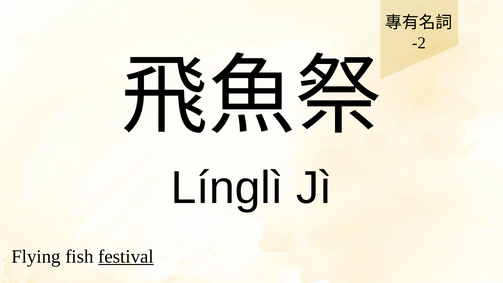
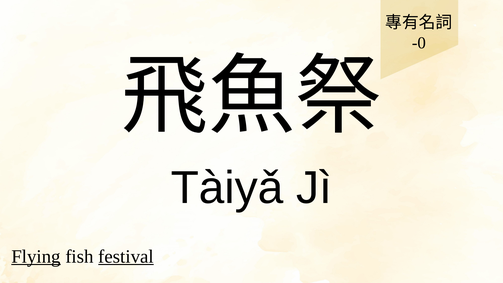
-2: -2 -> -0
Línglì: Línglì -> Tàiyǎ
Flying underline: none -> present
